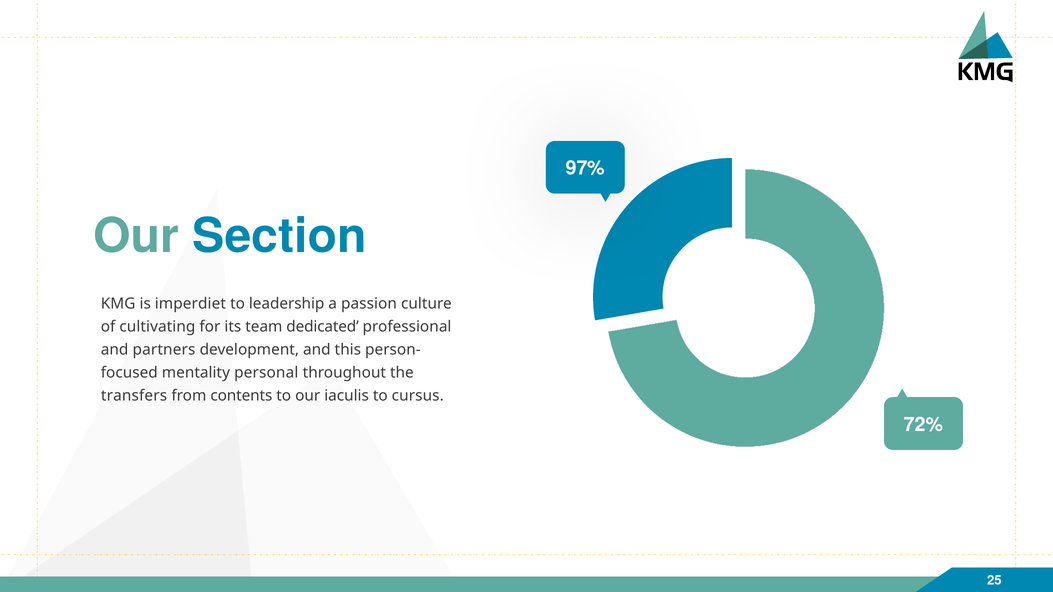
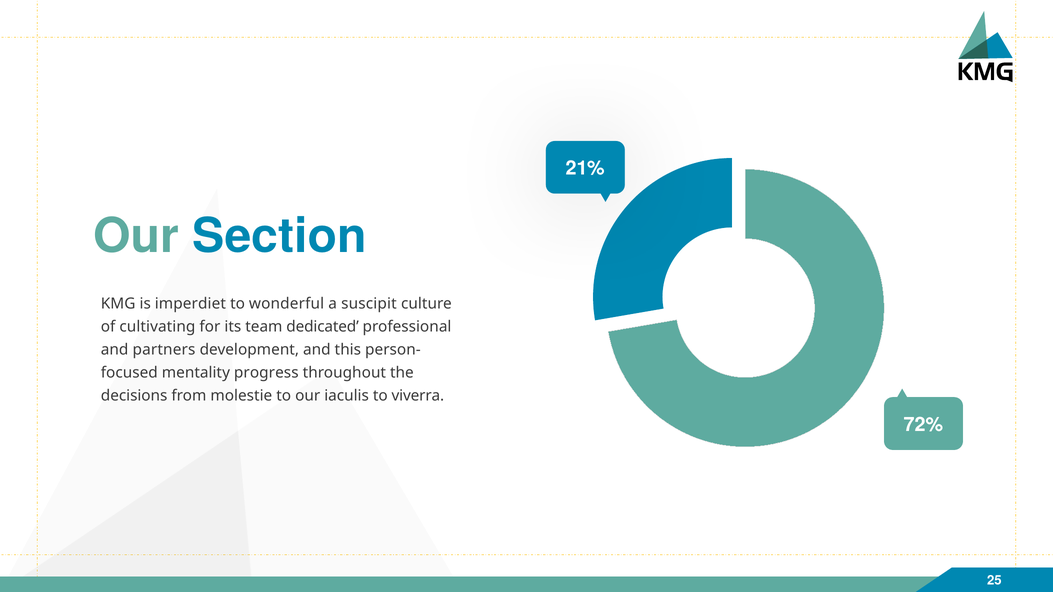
97%: 97% -> 21%
leadership: leadership -> wonderful
passion: passion -> suscipit
personal: personal -> progress
transfers: transfers -> decisions
contents: contents -> molestie
cursus: cursus -> viverra
